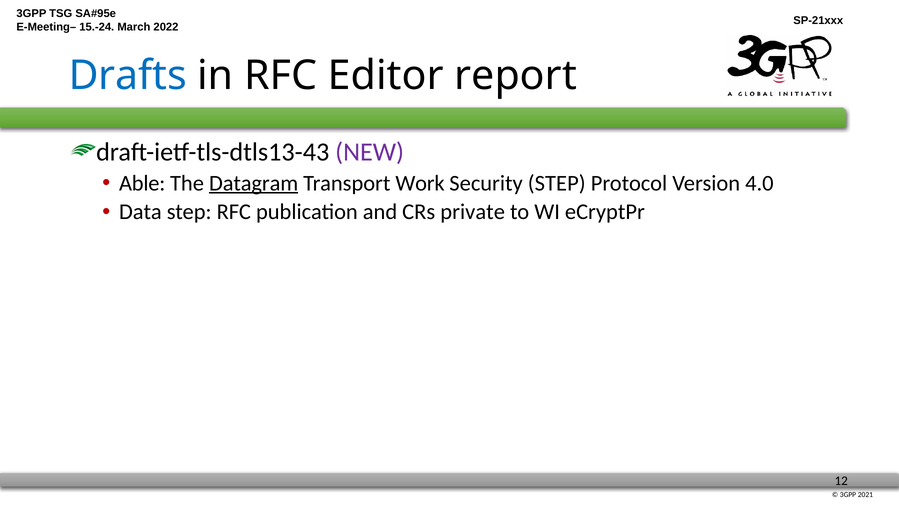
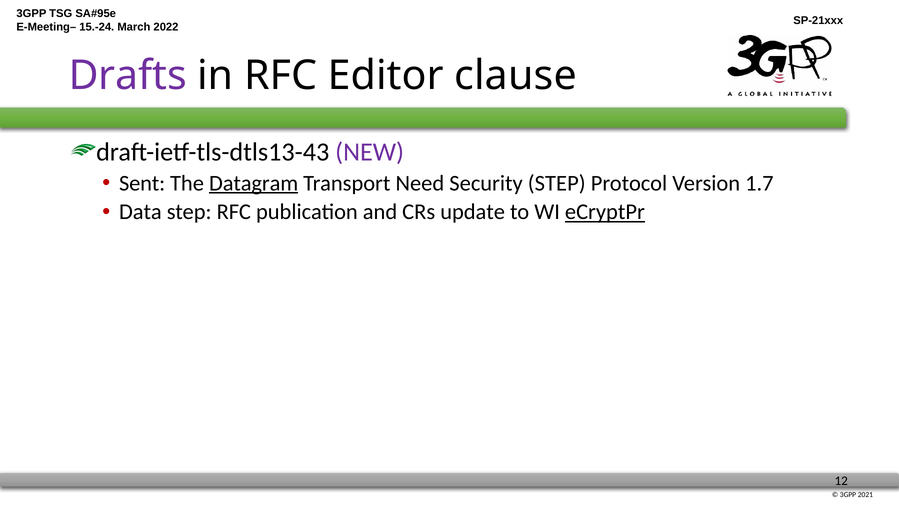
Drafts colour: blue -> purple
report: report -> clause
Able: Able -> Sent
Work: Work -> Need
4.0: 4.0 -> 1.7
private: private -> update
eCryptPr underline: none -> present
